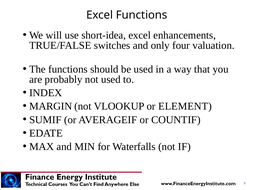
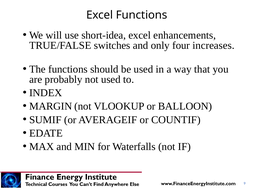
valuation: valuation -> increases
ELEMENT: ELEMENT -> BALLOON
